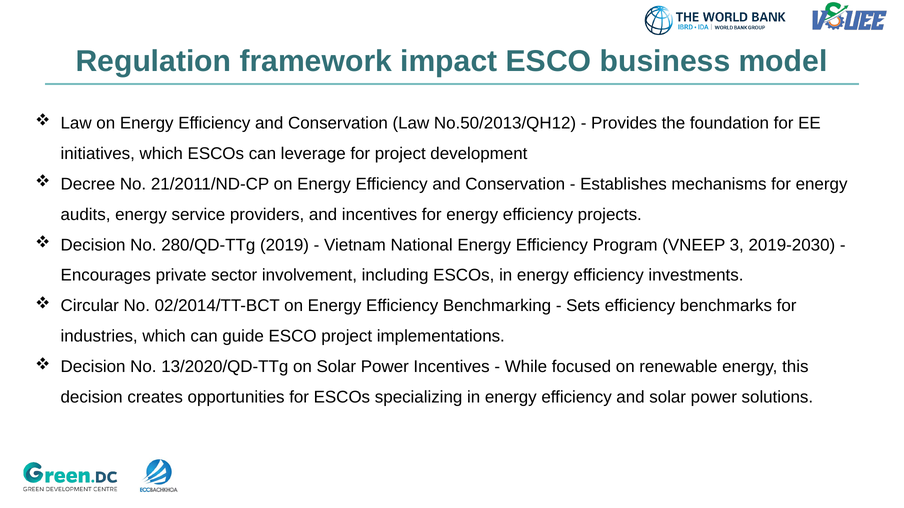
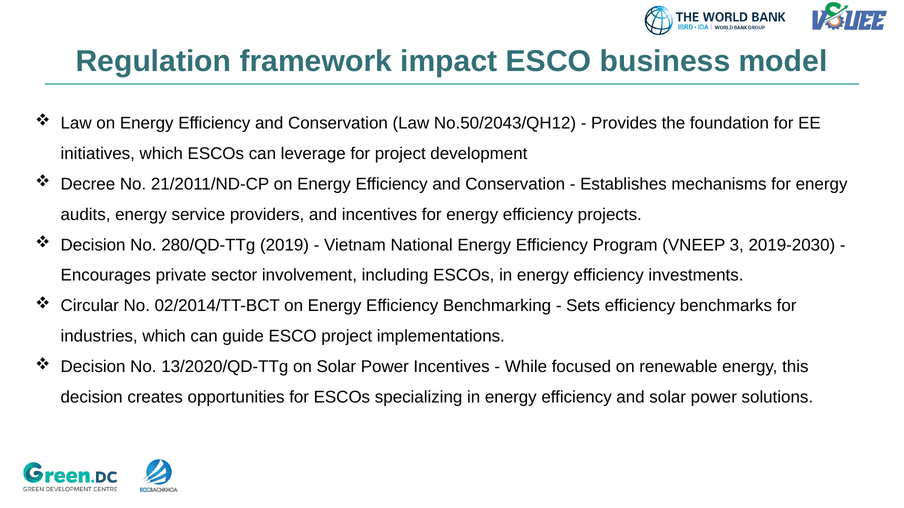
No.50/2013/QH12: No.50/2013/QH12 -> No.50/2043/QH12
